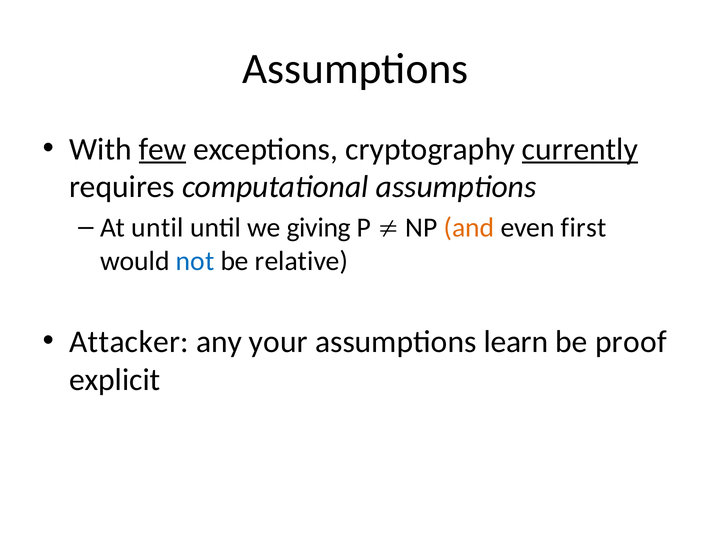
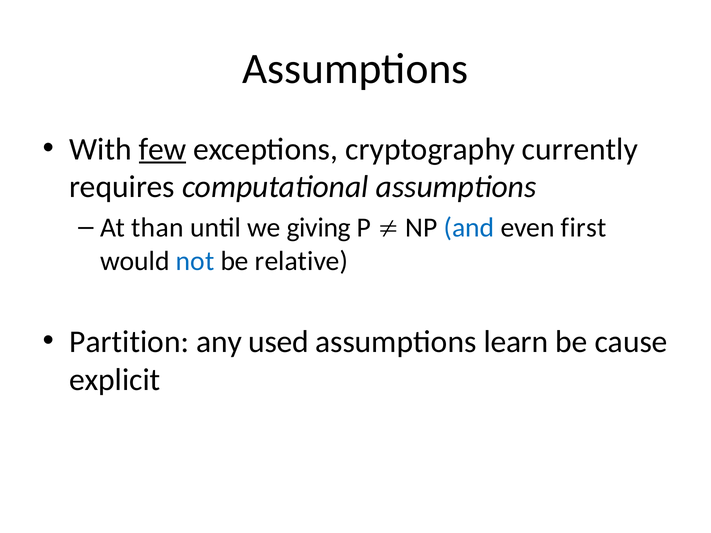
currently underline: present -> none
At until: until -> than
and colour: orange -> blue
Attacker: Attacker -> Partition
your: your -> used
proof: proof -> cause
